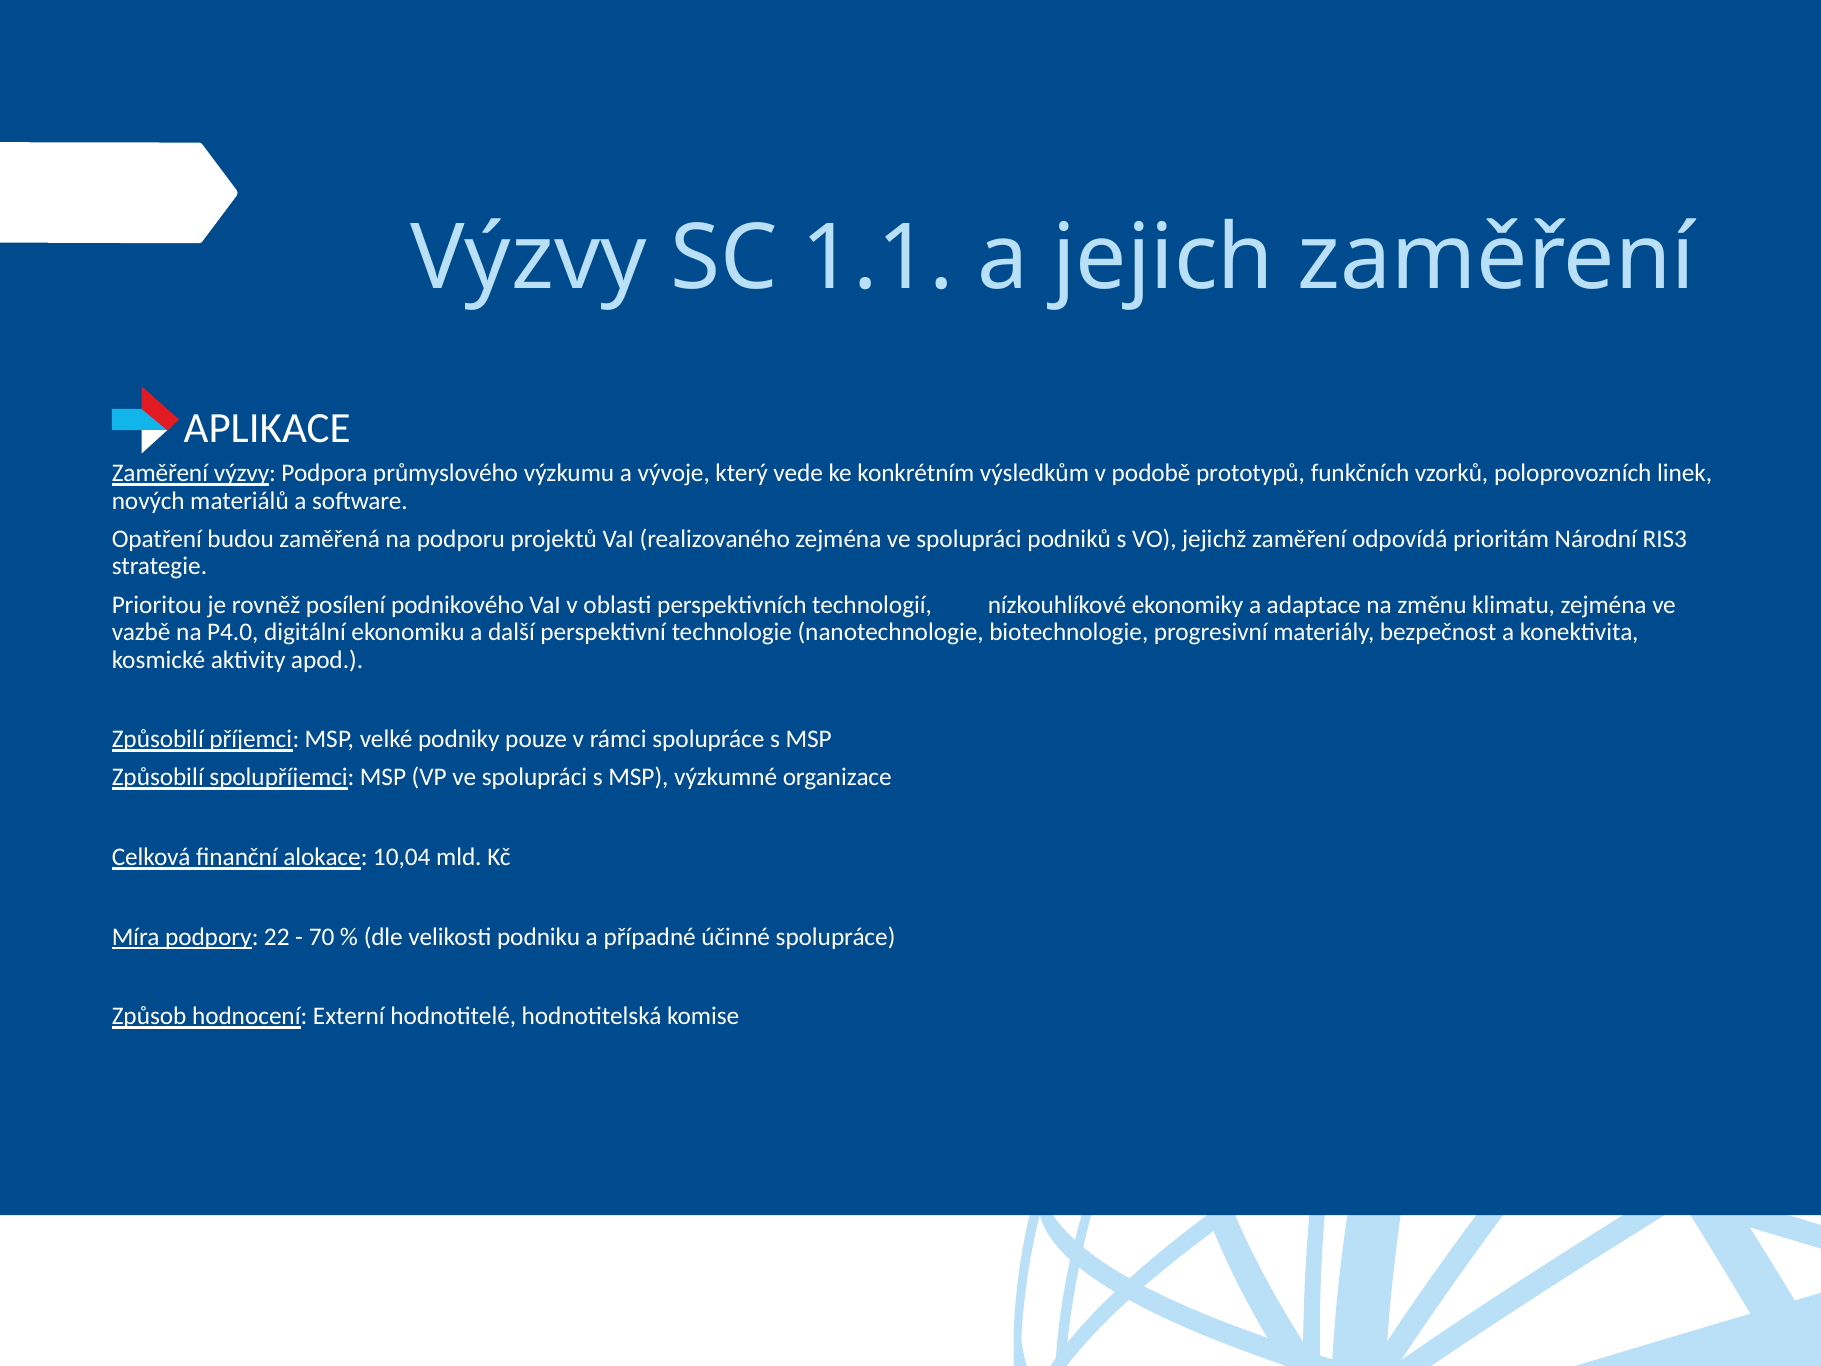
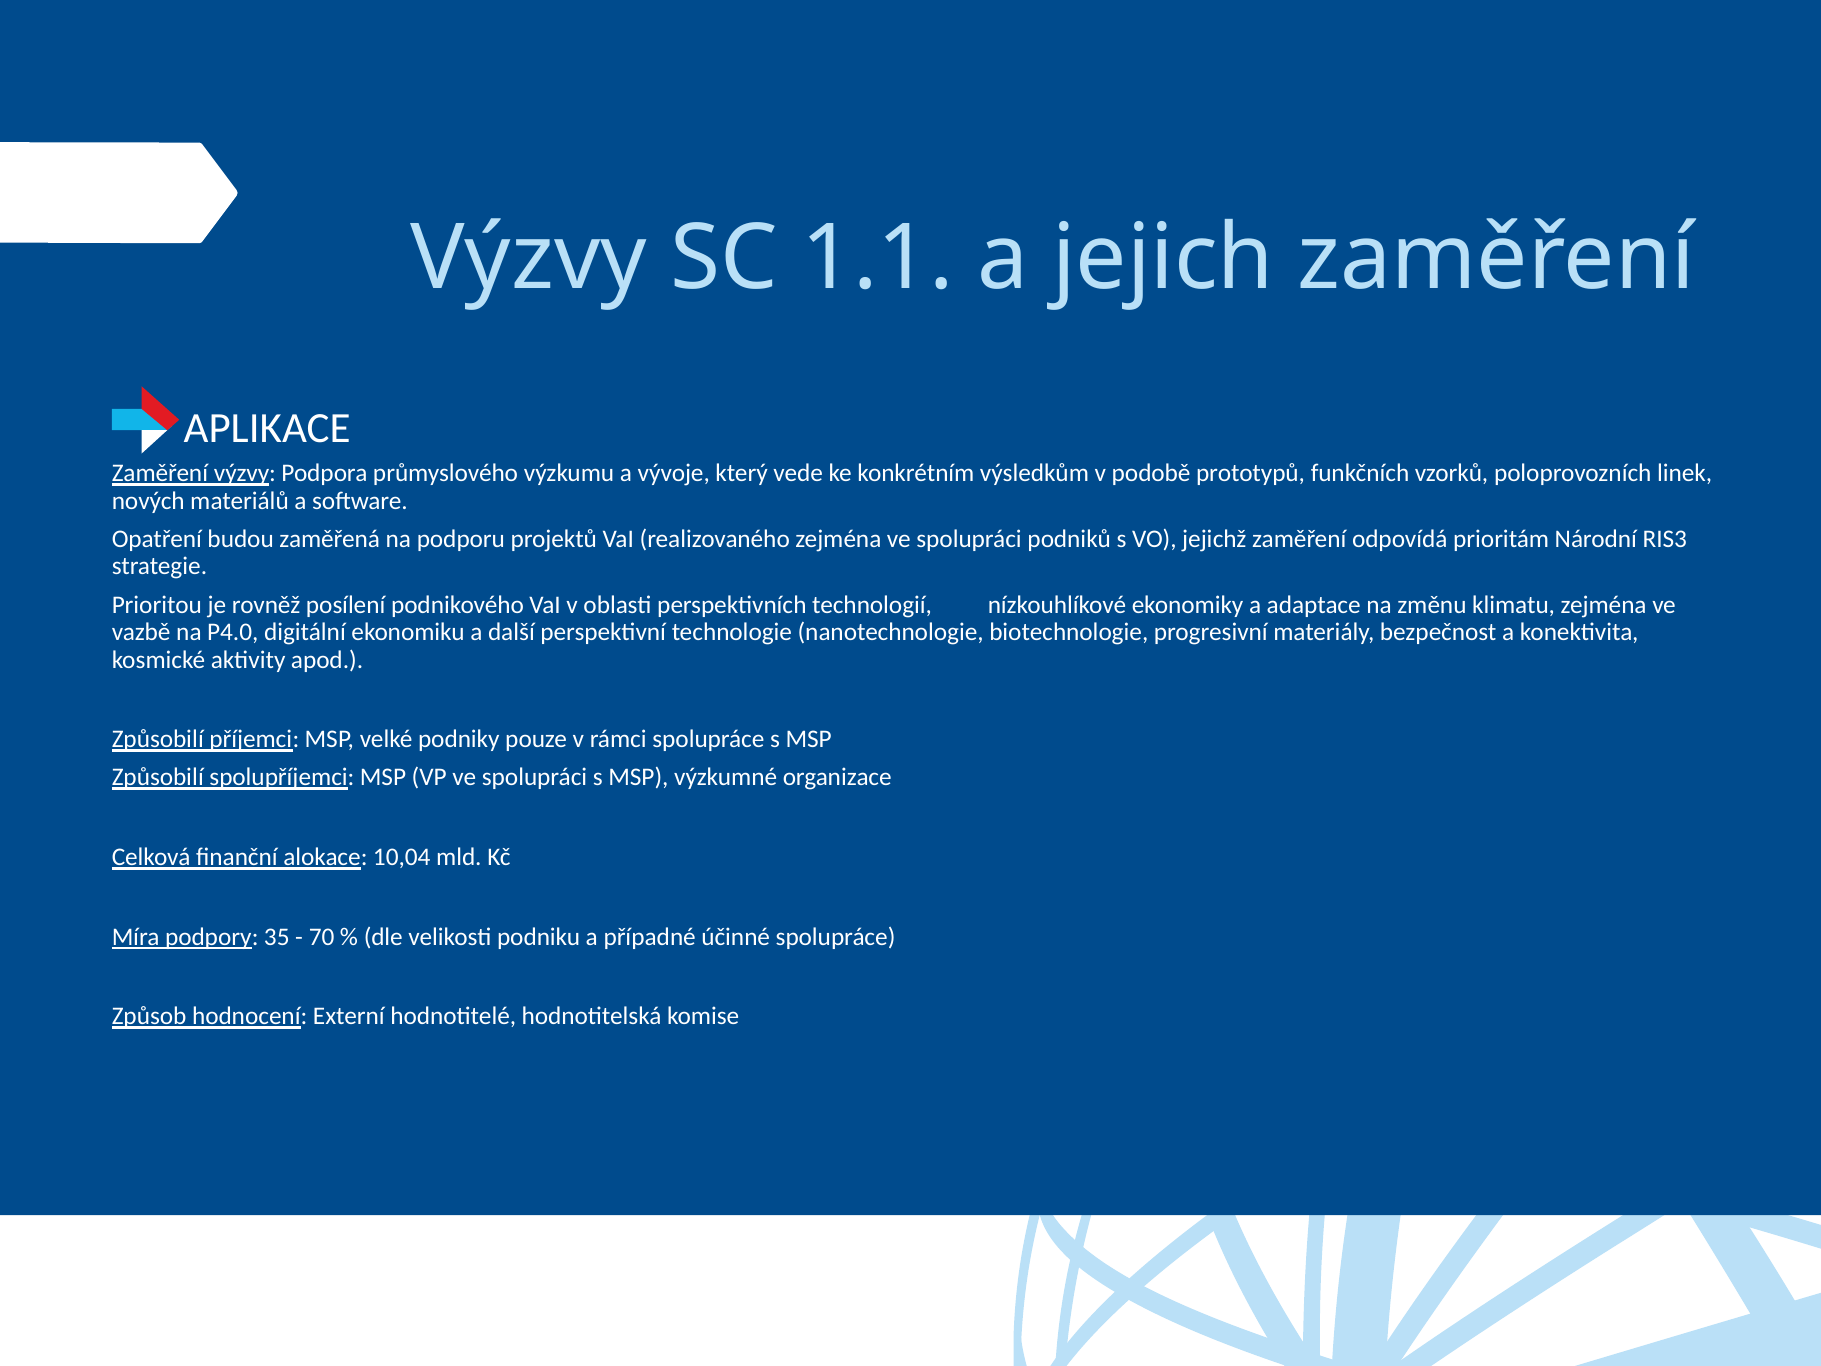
22: 22 -> 35
